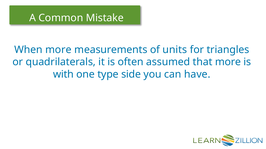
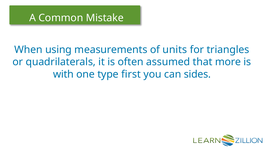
When more: more -> using
side: side -> first
have: have -> sides
